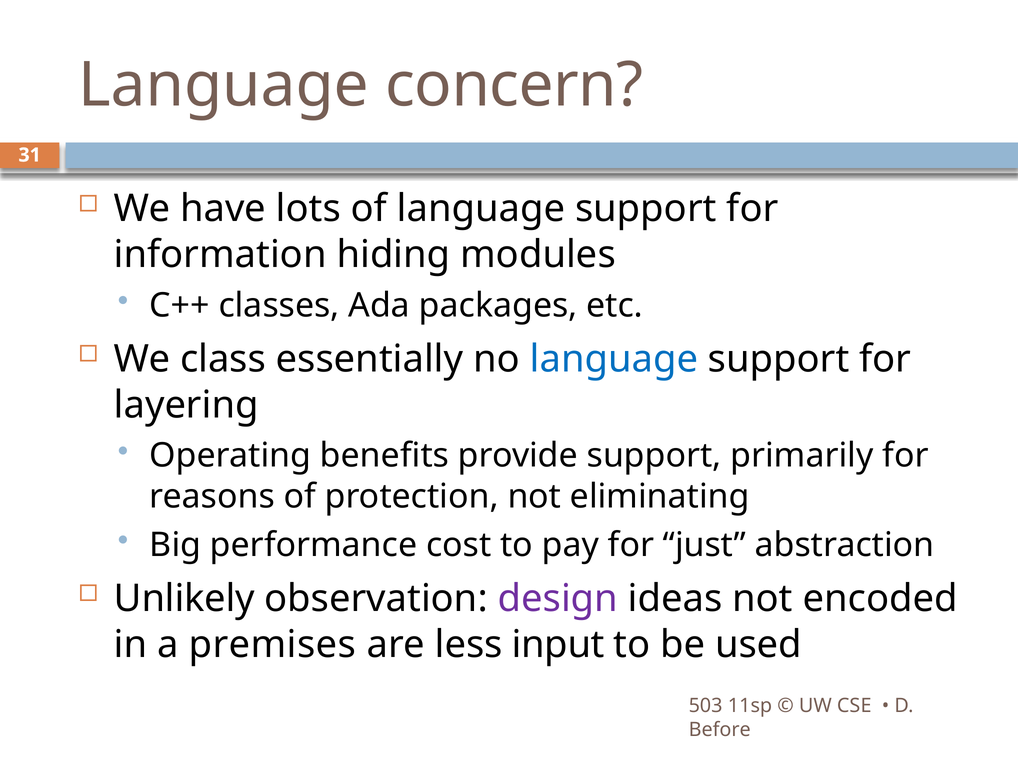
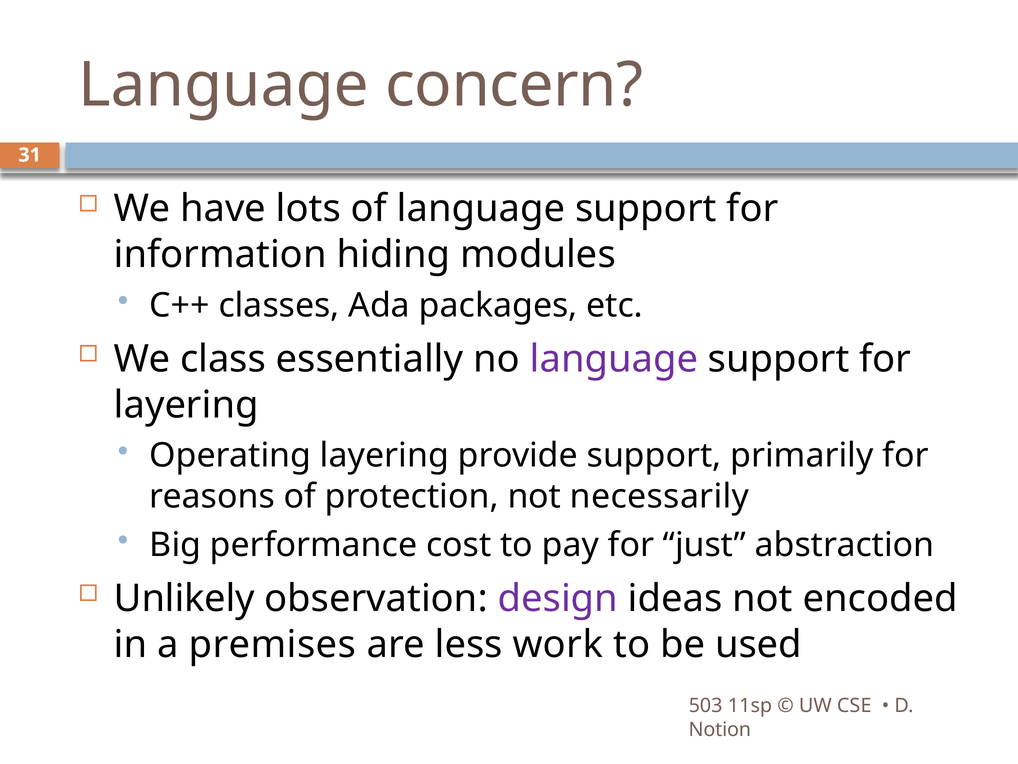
language at (614, 359) colour: blue -> purple
Operating benefits: benefits -> layering
eliminating: eliminating -> necessarily
input: input -> work
Before: Before -> Notion
